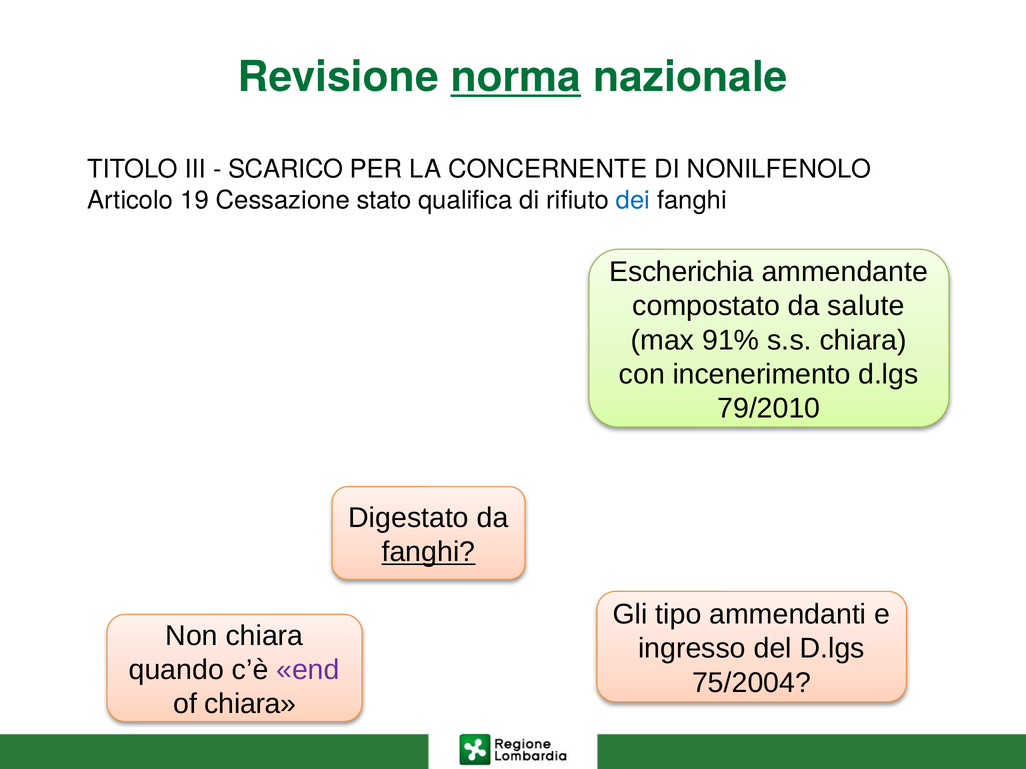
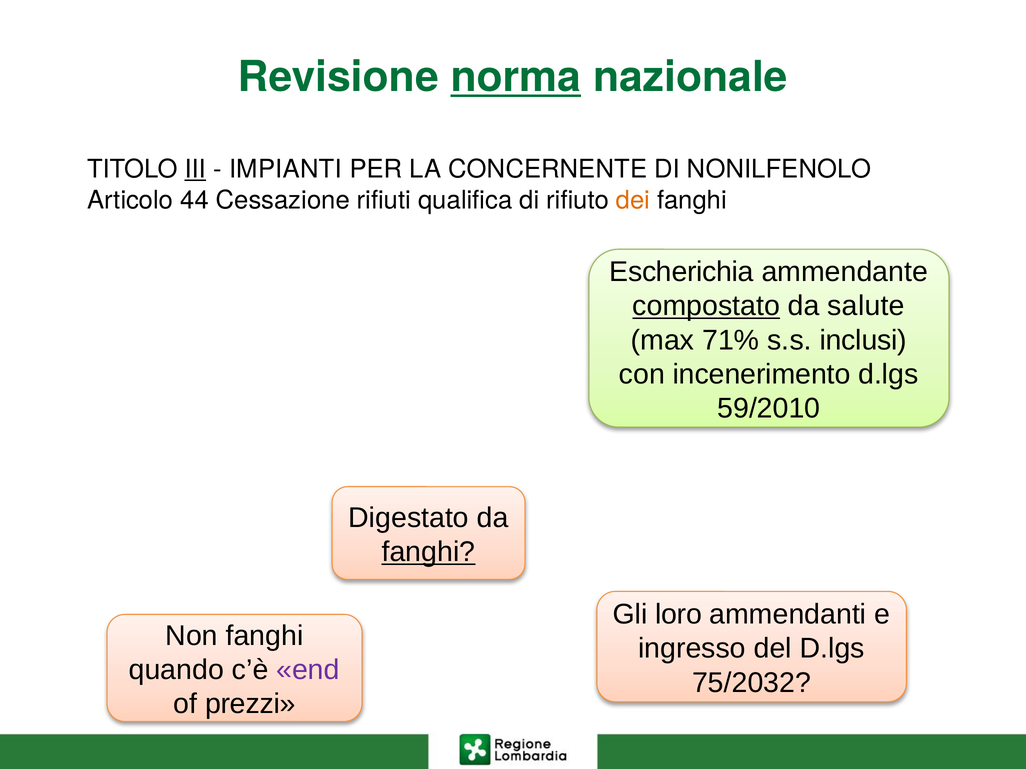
III underline: none -> present
SCARICO: SCARICO -> IMPIANTI
19: 19 -> 44
stato: stato -> rifiuti
dei colour: blue -> orange
compostato underline: none -> present
91%: 91% -> 71%
s.s chiara: chiara -> inclusi
79/2010: 79/2010 -> 59/2010
tipo: tipo -> loro
Non chiara: chiara -> fanghi
75/2004: 75/2004 -> 75/2032
of chiara: chiara -> prezzi
